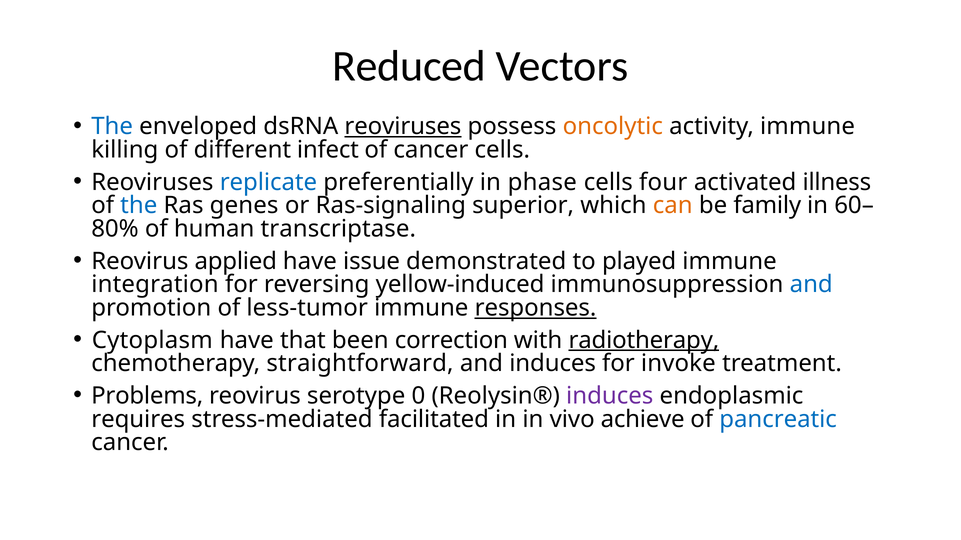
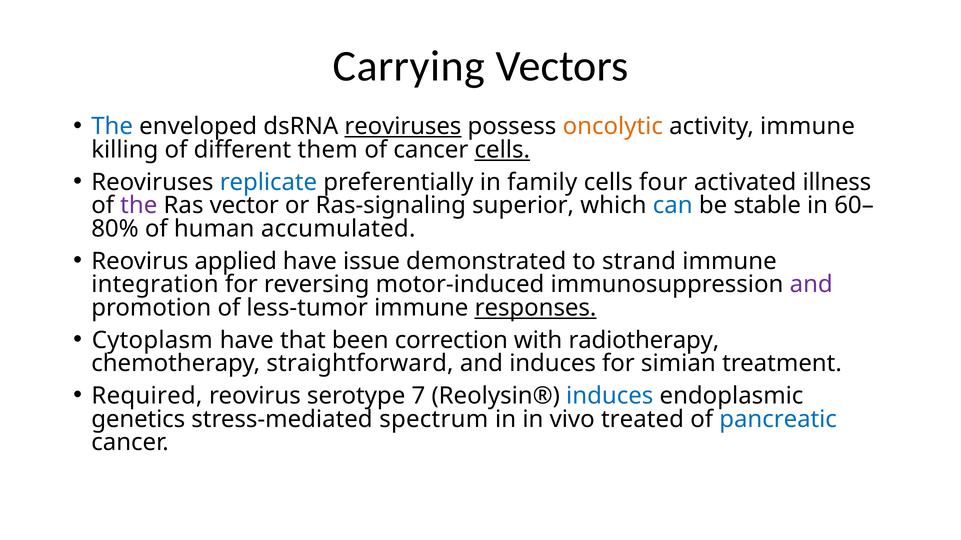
Reduced: Reduced -> Carrying
infect: infect -> them
cells at (502, 150) underline: none -> present
phase: phase -> family
the at (139, 206) colour: blue -> purple
genes: genes -> vector
can colour: orange -> blue
family: family -> stable
transcriptase: transcriptase -> accumulated
played: played -> strand
yellow-induced: yellow-induced -> motor-induced
and at (811, 285) colour: blue -> purple
radiotherapy underline: present -> none
invoke: invoke -> simian
Problems: Problems -> Required
0: 0 -> 7
induces at (610, 396) colour: purple -> blue
requires: requires -> genetics
facilitated: facilitated -> spectrum
achieve: achieve -> treated
